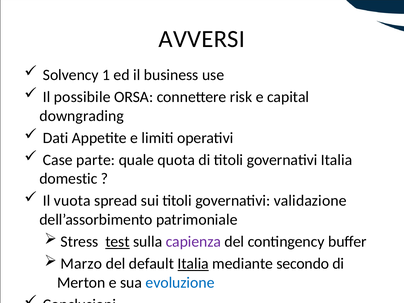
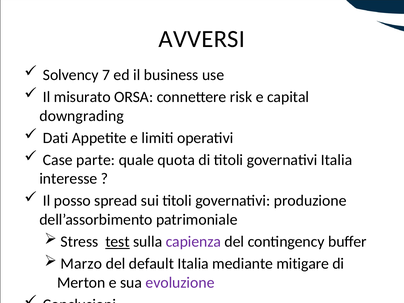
1: 1 -> 7
possibile: possibile -> misurato
domestic: domestic -> interesse
vuota: vuota -> posso
validazione: validazione -> produzione
Italia at (193, 264) underline: present -> none
secondo: secondo -> mitigare
evoluzione colour: blue -> purple
